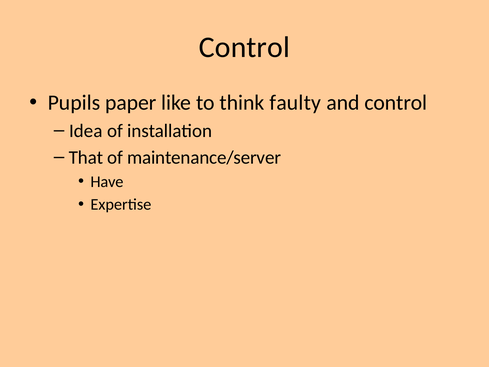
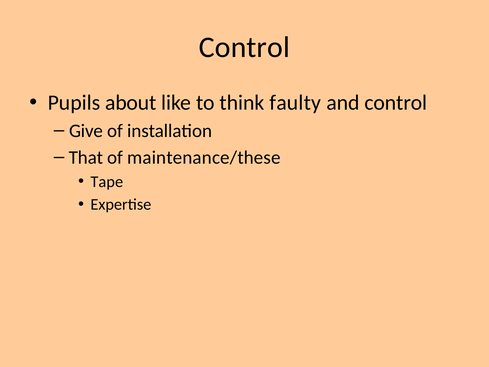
paper: paper -> about
Idea: Idea -> Give
maintenance/server: maintenance/server -> maintenance/these
Have: Have -> Tape
